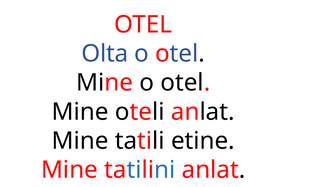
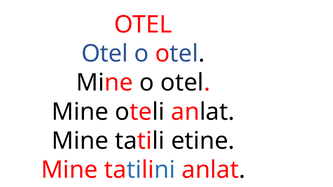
Olta at (105, 54): Olta -> Otel
